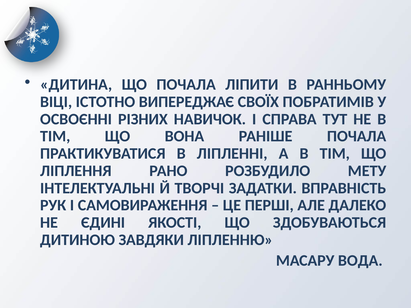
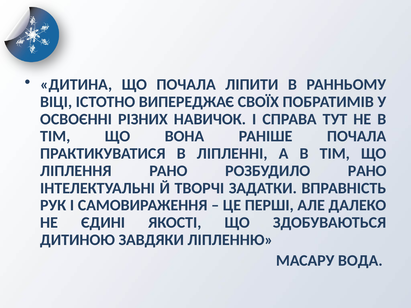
РОЗБУДИЛО МЕТУ: МЕТУ -> РАНО
